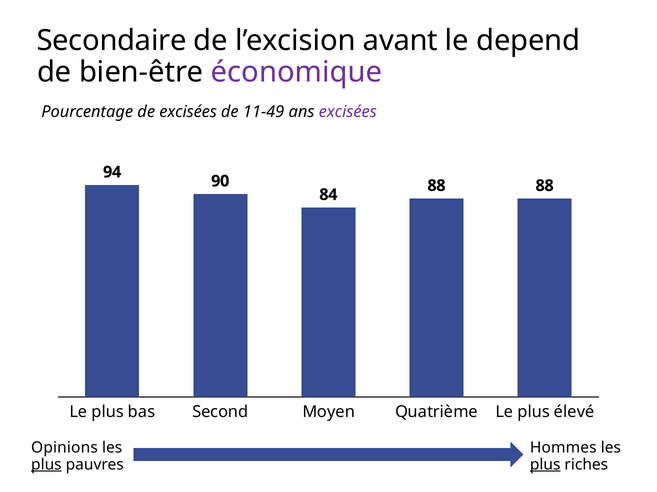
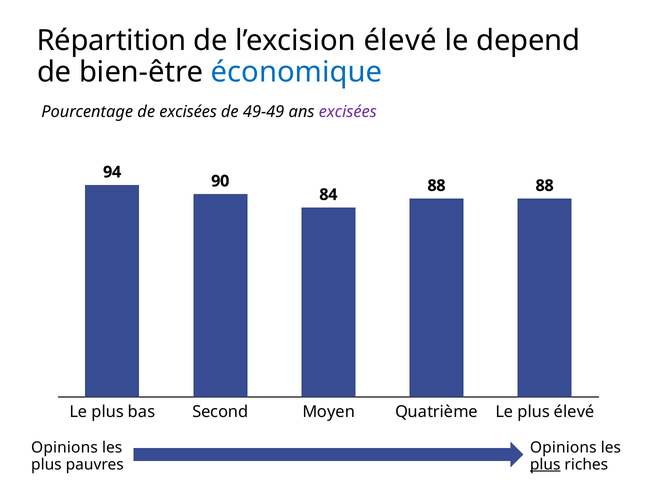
Secondaire: Secondaire -> Répartition
l’excision avant: avant -> élevé
économique colour: purple -> blue
11-49: 11-49 -> 49-49
Hommes at (563, 448): Hommes -> Opinions
plus at (46, 465) underline: present -> none
